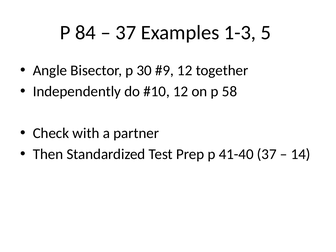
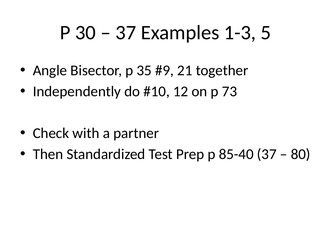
84: 84 -> 30
30: 30 -> 35
12 at (185, 70): 12 -> 21
58: 58 -> 73
41-40: 41-40 -> 85-40
14: 14 -> 80
